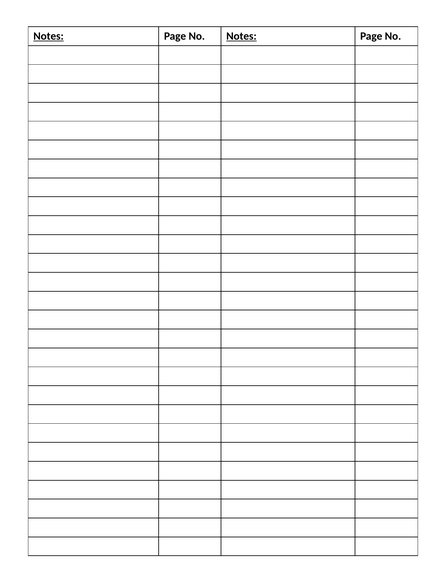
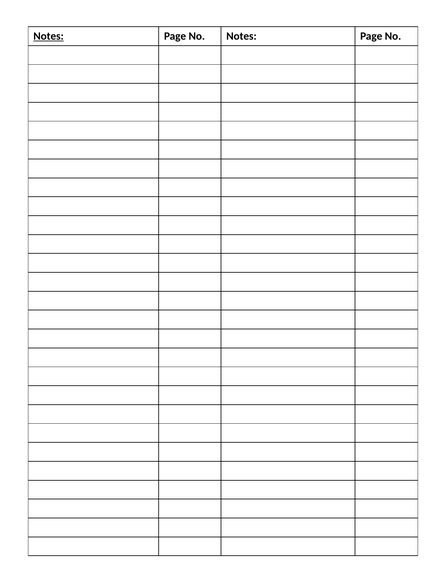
Notes at (241, 36) underline: present -> none
